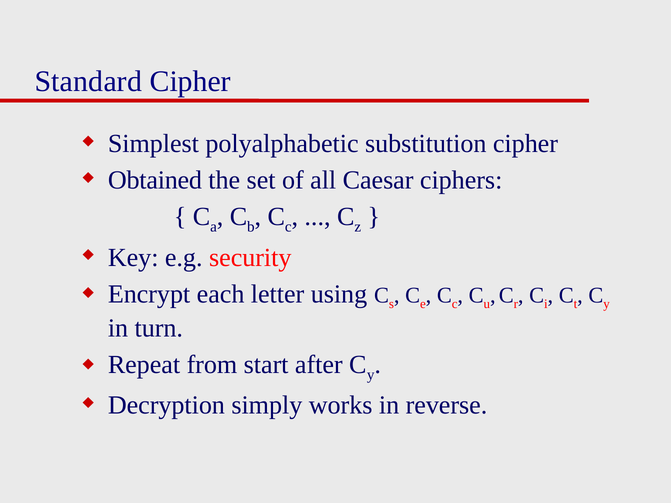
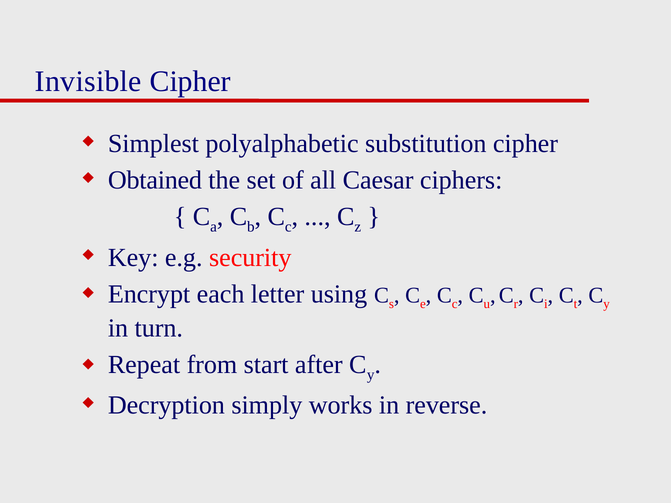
Standard: Standard -> Invisible
